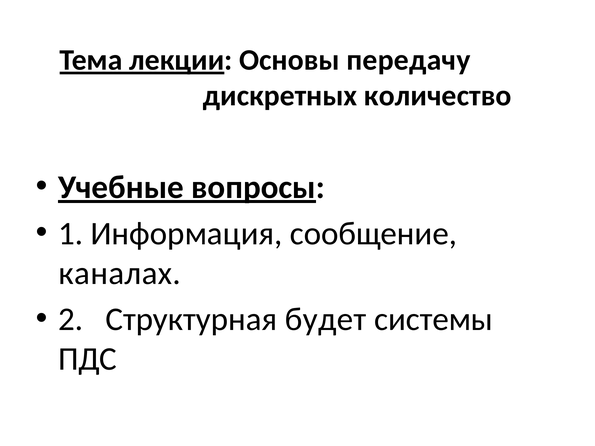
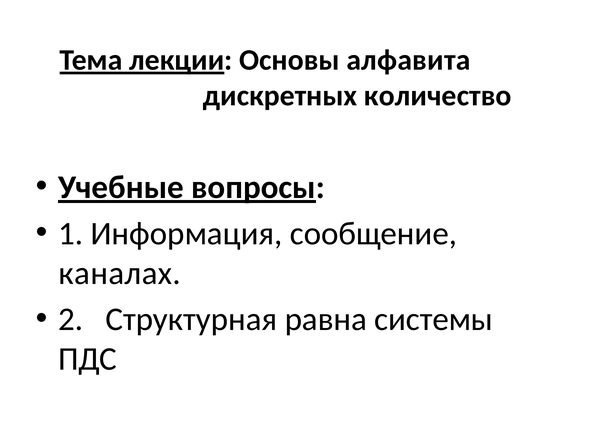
передачу: передачу -> алфавита
будет: будет -> равна
